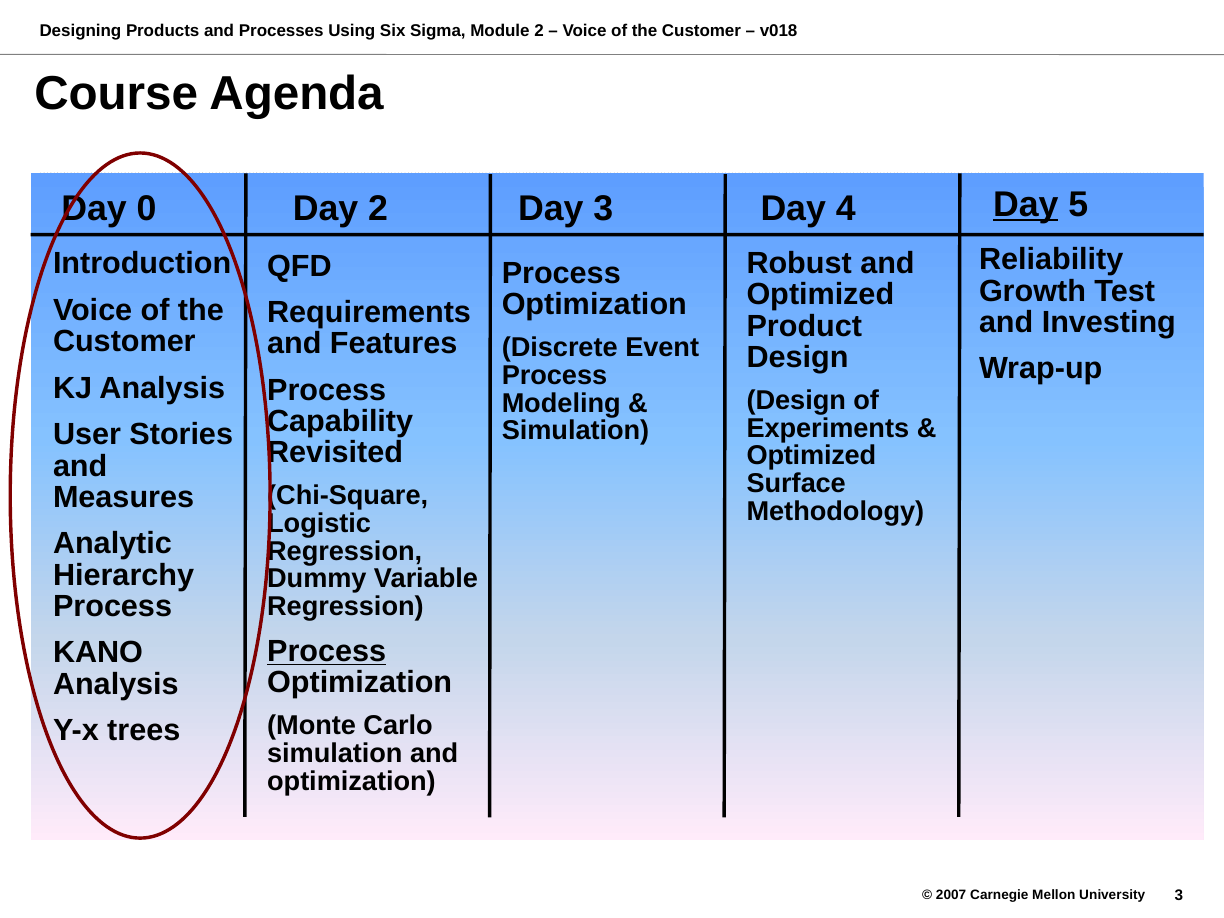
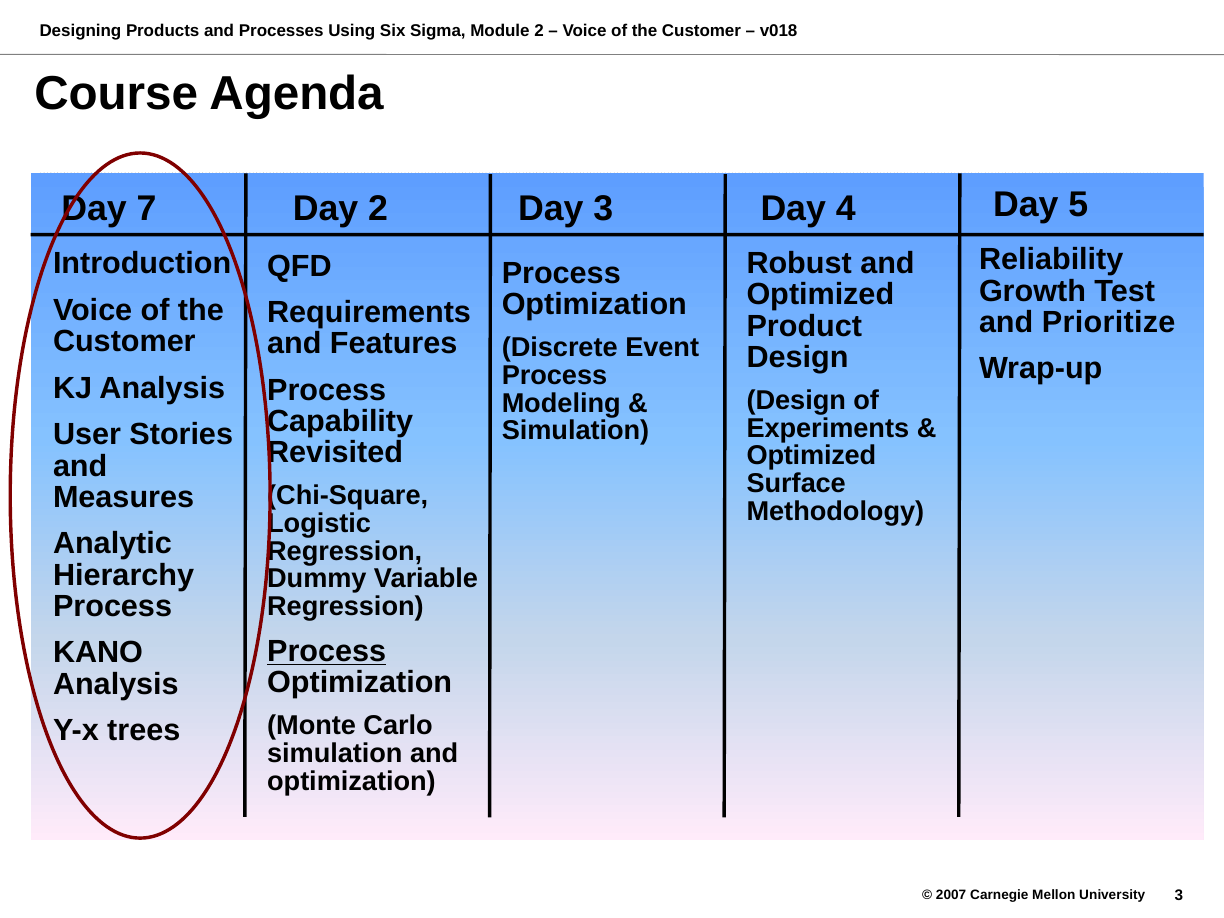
Day at (1026, 205) underline: present -> none
0: 0 -> 7
Investing: Investing -> Prioritize
